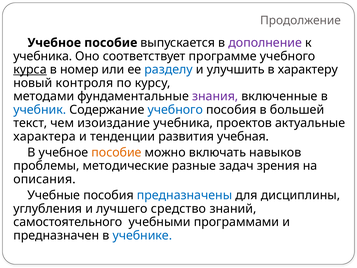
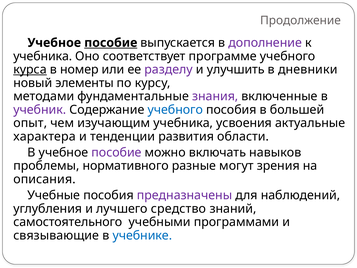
пособие at (111, 43) underline: none -> present
разделу colour: blue -> purple
характеру: характеру -> дневники
контроля: контроля -> элементы
учебник colour: blue -> purple
текст: текст -> опыт
изоиздание: изоиздание -> изучающим
проектов: проектов -> усвоения
учебная: учебная -> области
пособие at (117, 152) colour: orange -> purple
методические: методические -> нормативного
задач: задач -> могут
предназначены colour: blue -> purple
дисциплины: дисциплины -> наблюдений
предназначен: предназначен -> связывающие
